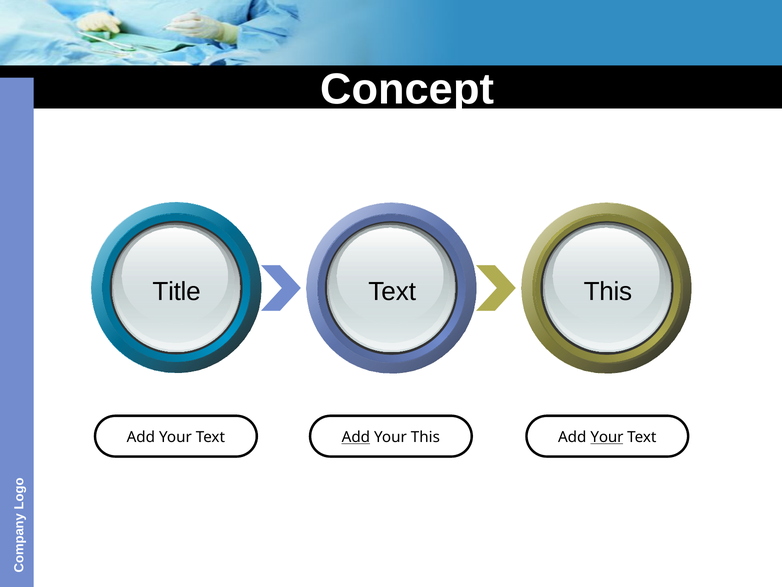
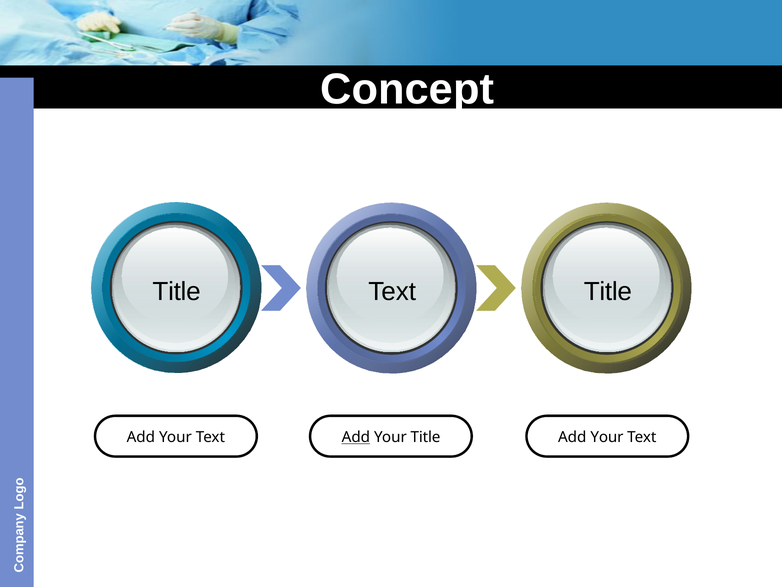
This at (608, 292): This -> Title
Your This: This -> Title
Your at (607, 437) underline: present -> none
